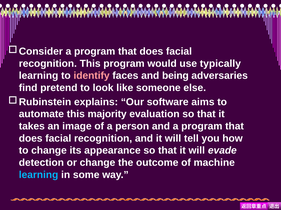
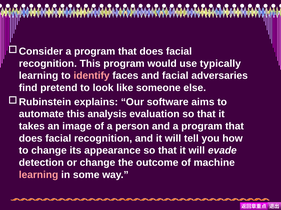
and being: being -> facial
majority: majority -> analysis
learning at (39, 175) colour: light blue -> pink
